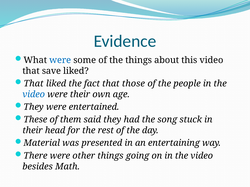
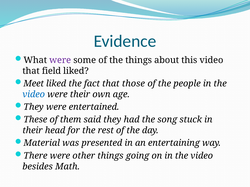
were at (60, 60) colour: blue -> purple
save: save -> field
That at (34, 84): That -> Meet
